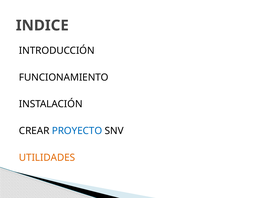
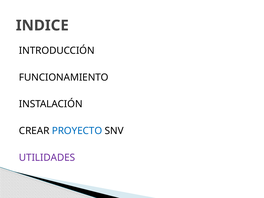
UTILIDADES colour: orange -> purple
